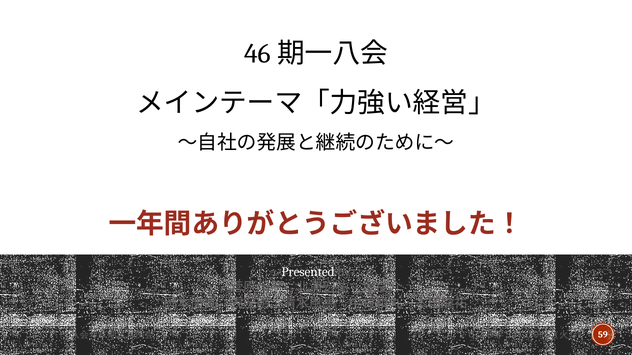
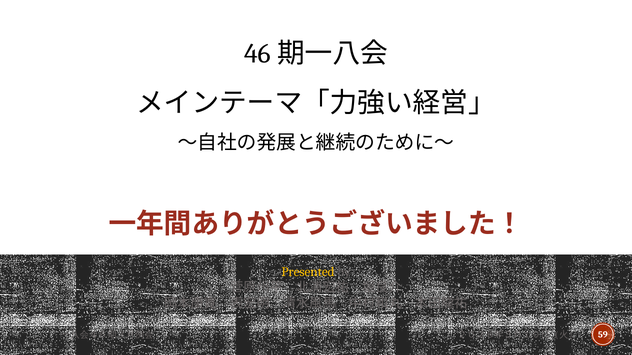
Presented colour: white -> yellow
